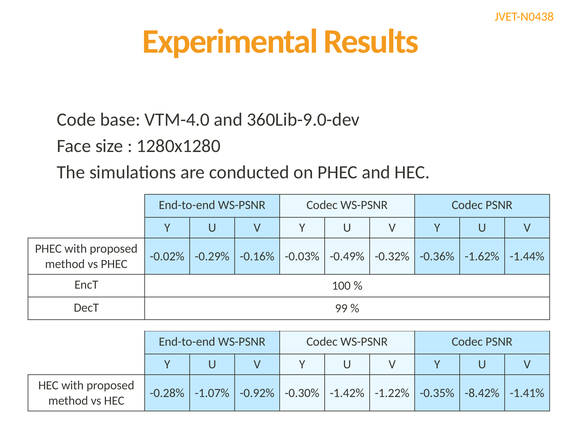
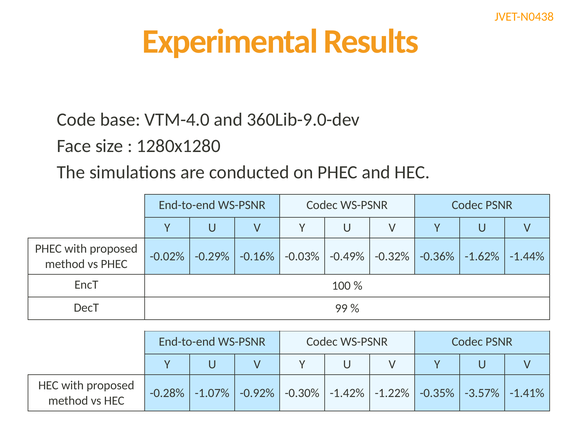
-8.42%: -8.42% -> -3.57%
